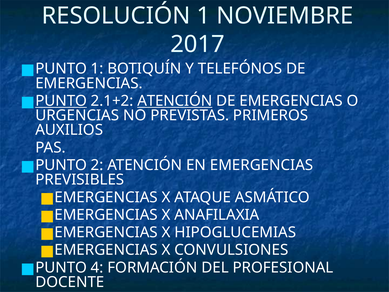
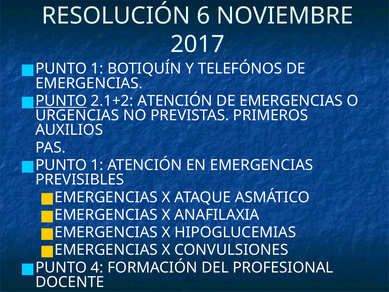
RESOLUCIÓN 1: 1 -> 6
ATENCIÓN at (175, 101) underline: present -> none
2 at (97, 165): 2 -> 1
